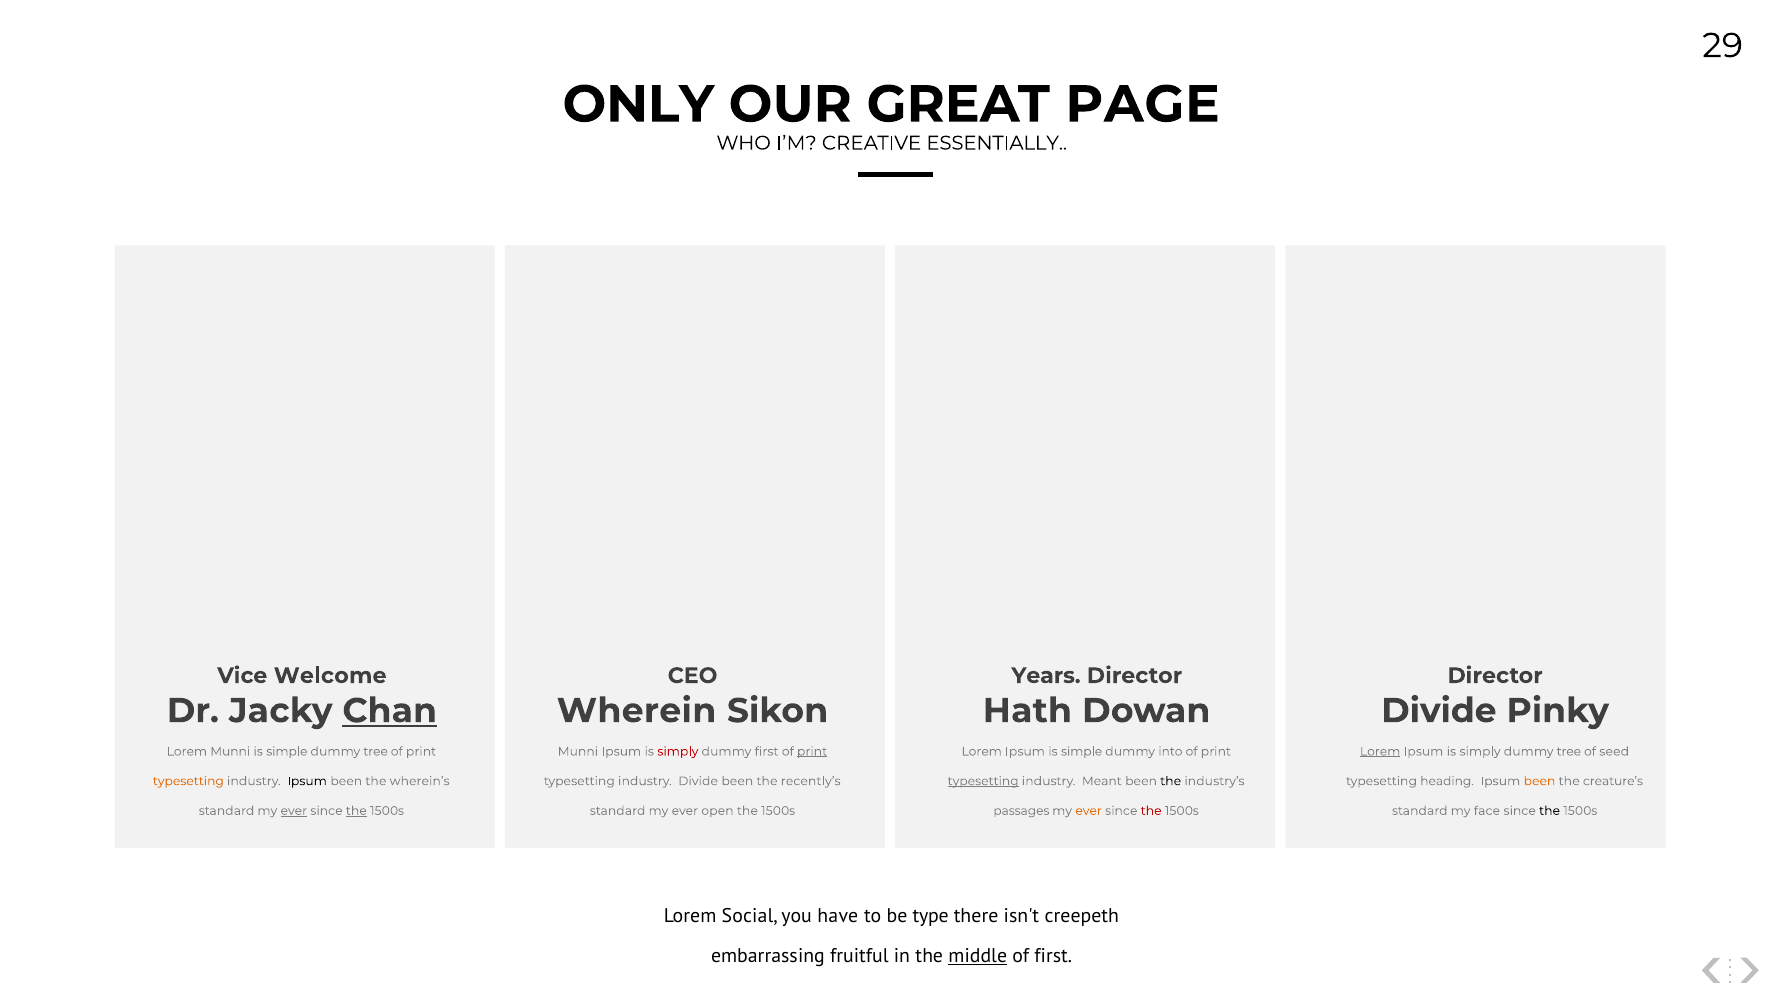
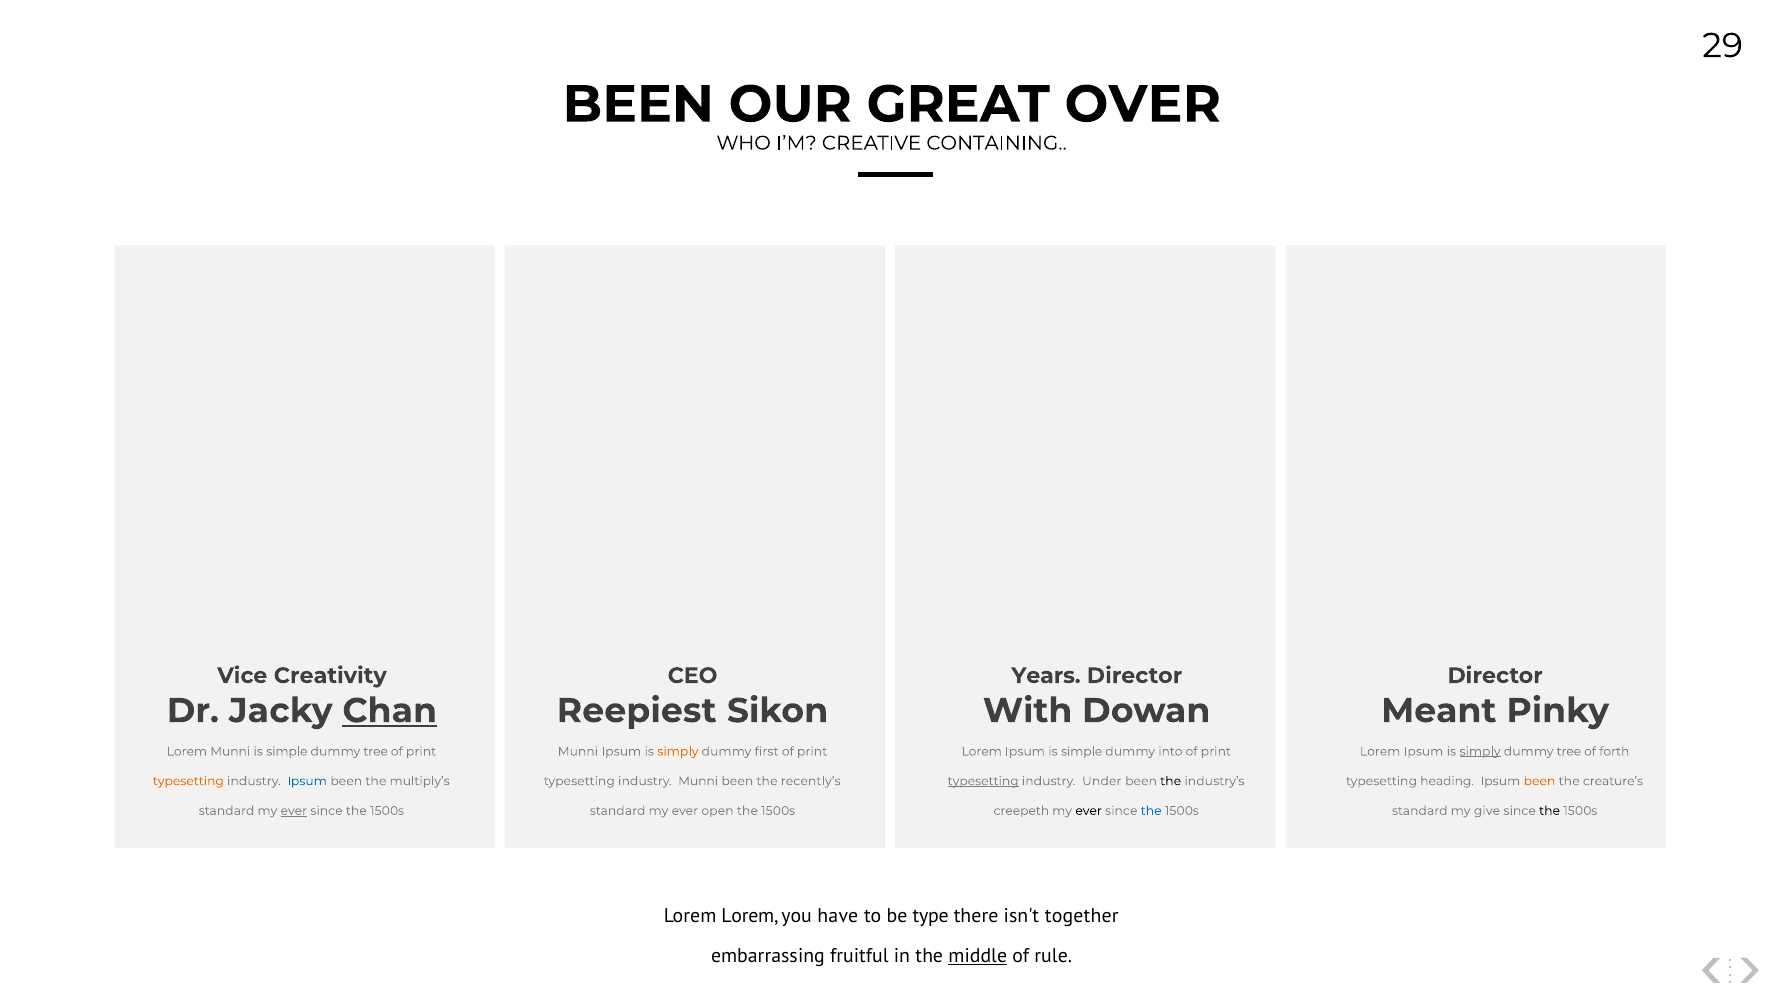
ONLY at (638, 104): ONLY -> BEEN
PAGE: PAGE -> OVER
ESSENTIALLY: ESSENTIALLY -> CONTAINING
Welcome: Welcome -> Creativity
Wherein: Wherein -> Reepiest
Hath: Hath -> With
Divide at (1439, 710): Divide -> Meant
simply at (678, 751) colour: red -> orange
print at (812, 751) underline: present -> none
Lorem at (1380, 751) underline: present -> none
simply at (1480, 751) underline: none -> present
seed: seed -> forth
Ipsum at (307, 781) colour: black -> blue
wherein’s: wherein’s -> multiply’s
industry Divide: Divide -> Munni
Meant: Meant -> Under
the at (356, 810) underline: present -> none
passages: passages -> creepeth
ever at (1089, 810) colour: orange -> black
the at (1151, 810) colour: red -> blue
face: face -> give
Lorem Social: Social -> Lorem
creepeth: creepeth -> together
of first: first -> rule
